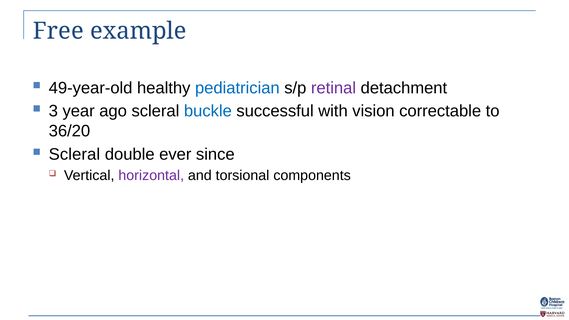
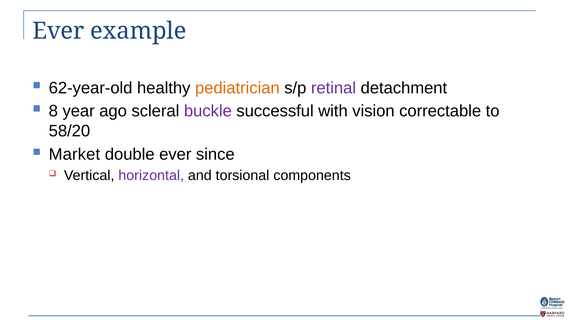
Free at (58, 31): Free -> Ever
49-year-old: 49-year-old -> 62-year-old
pediatrician colour: blue -> orange
3: 3 -> 8
buckle colour: blue -> purple
36/20: 36/20 -> 58/20
Scleral at (74, 154): Scleral -> Market
